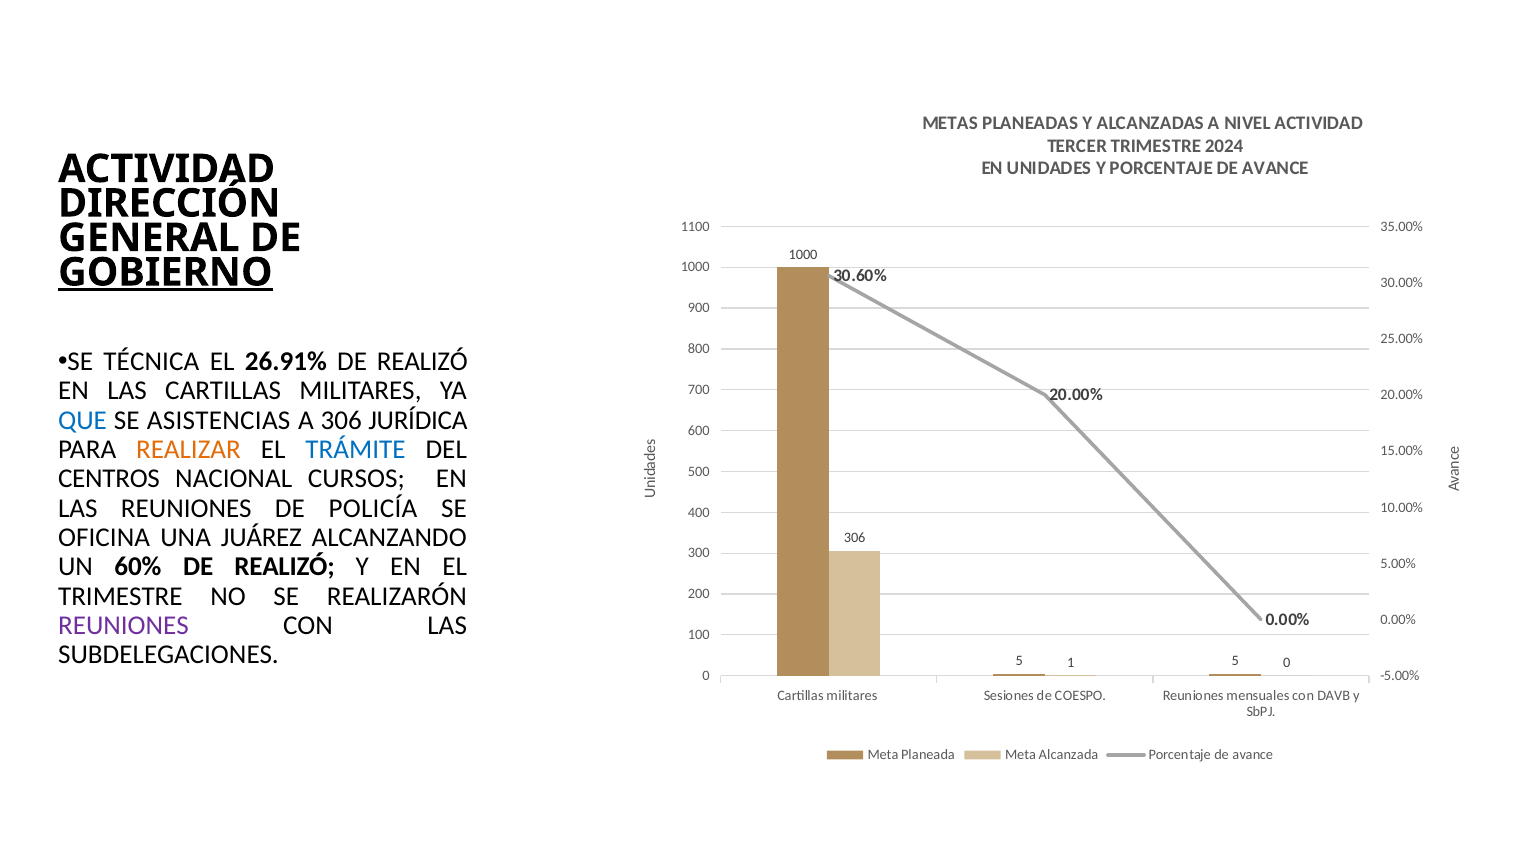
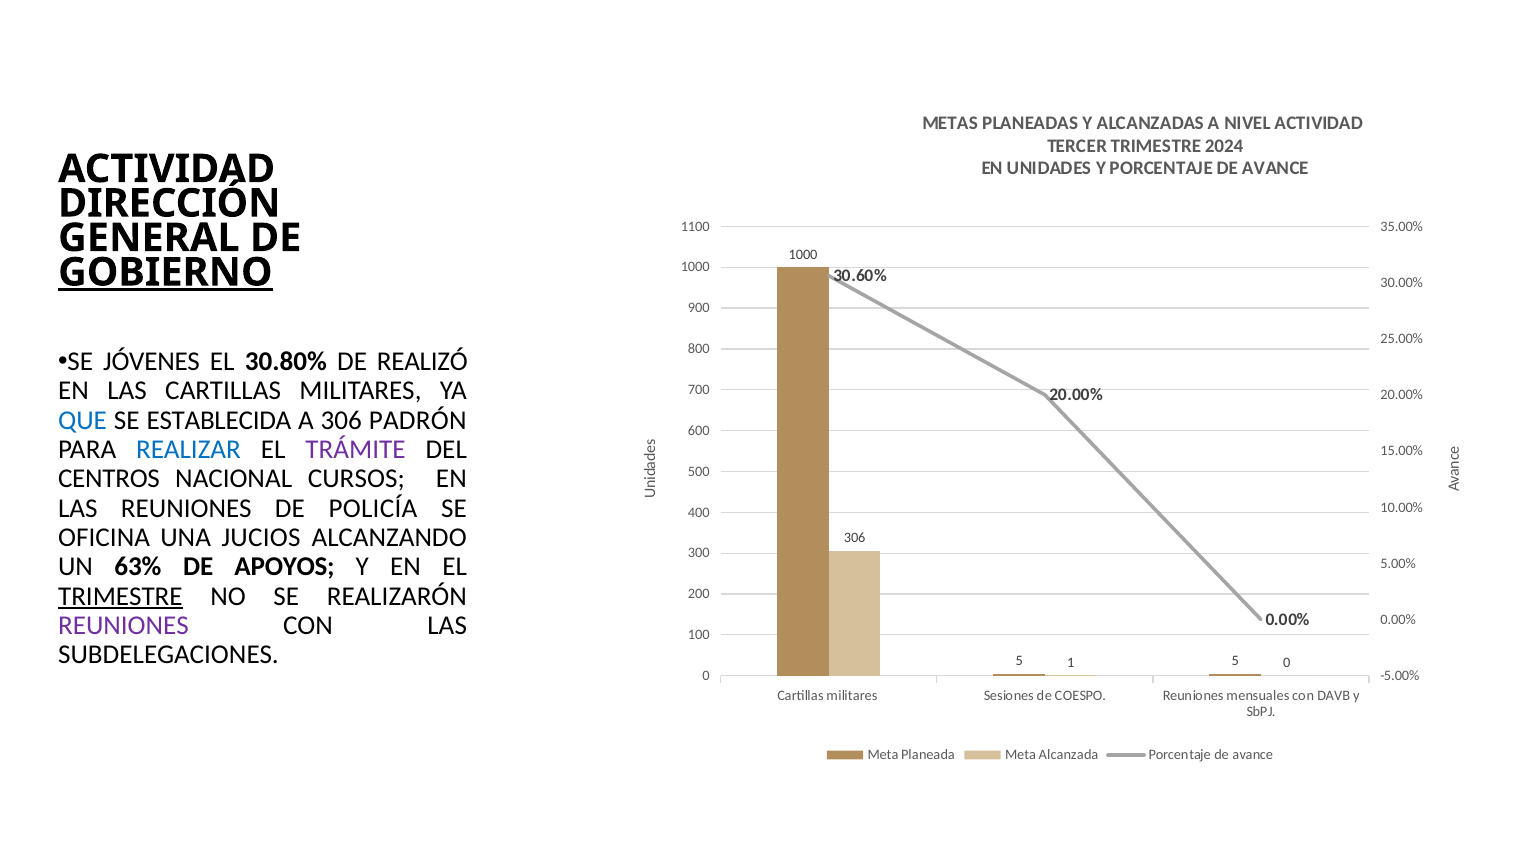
TÉCNICA: TÉCNICA -> JÓVENES
26.91%: 26.91% -> 30.80%
ASISTENCIAS: ASISTENCIAS -> ESTABLECIDA
JURÍDICA: JURÍDICA -> PADRÓN
REALIZAR colour: orange -> blue
TRÁMITE colour: blue -> purple
JUÁREZ: JUÁREZ -> JUCIOS
60%: 60% -> 63%
REALIZÓ at (285, 567): REALIZÓ -> APOYOS
TRIMESTRE at (120, 596) underline: none -> present
